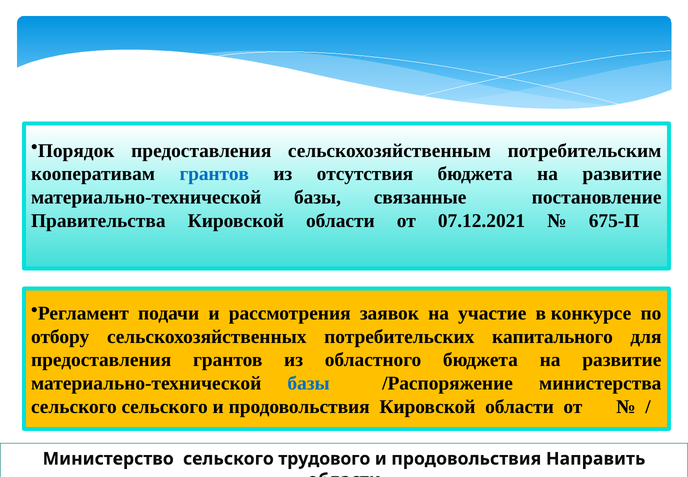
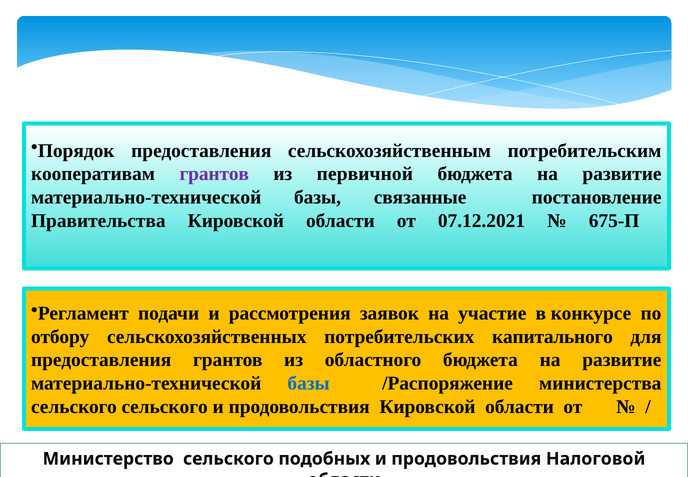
грантов at (214, 174) colour: blue -> purple
отсутствия: отсутствия -> первичной
трудового: трудового -> подобных
Направить: Направить -> Налоговой
